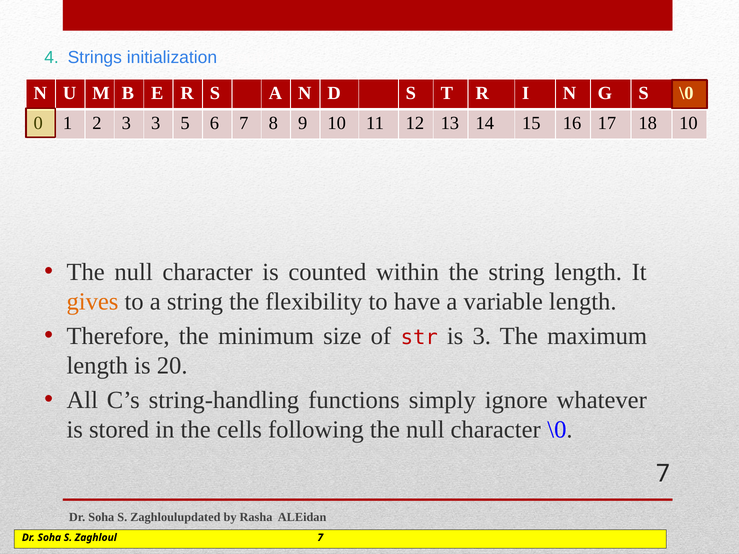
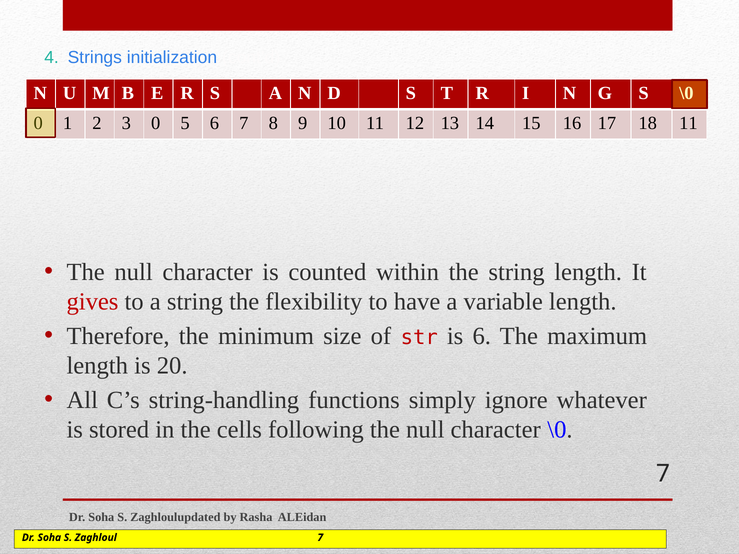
3 3: 3 -> 0
18 10: 10 -> 11
gives colour: orange -> red
is 3: 3 -> 6
